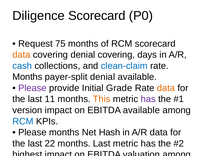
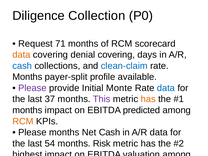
Diligence Scorecard: Scorecard -> Collection
75: 75 -> 71
payer-split denial: denial -> profile
Grade: Grade -> Monte
data at (166, 88) colour: orange -> blue
11: 11 -> 37
This at (102, 99) colour: orange -> purple
has at (148, 99) colour: purple -> orange
version at (27, 110): version -> months
EBITDA available: available -> predicted
RCM at (23, 121) colour: blue -> orange
Net Hash: Hash -> Cash
22: 22 -> 54
months Last: Last -> Risk
